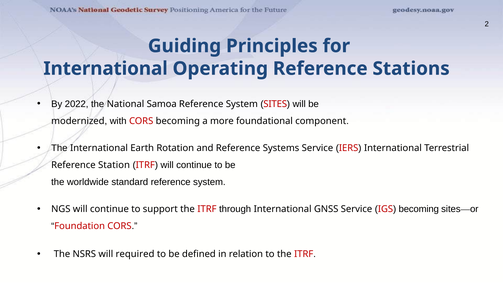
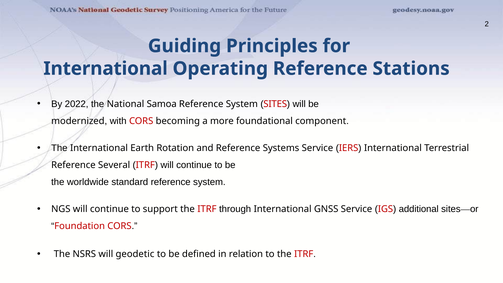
Station: Station -> Several
becoming at (419, 209): becoming -> additional
required: required -> geodetic
